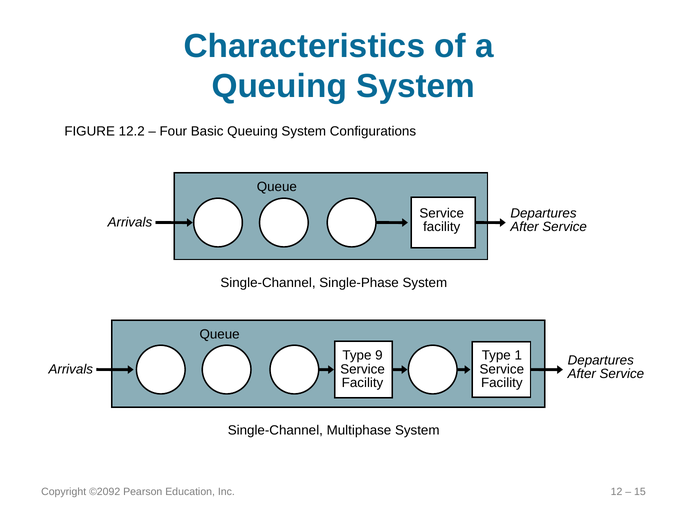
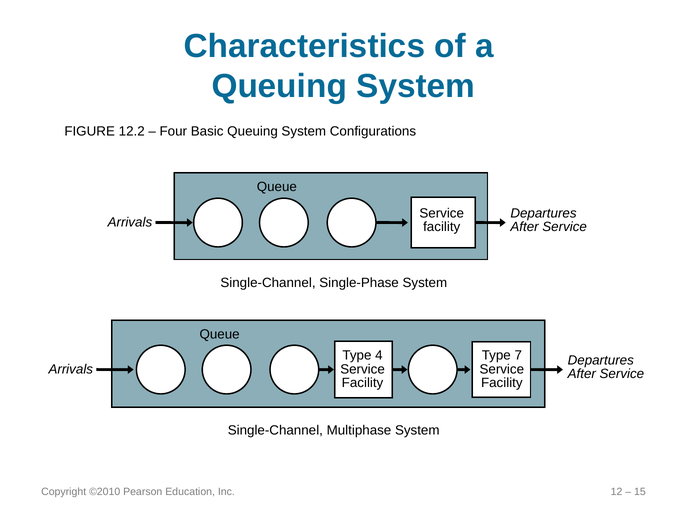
9: 9 -> 4
1: 1 -> 7
©2092: ©2092 -> ©2010
